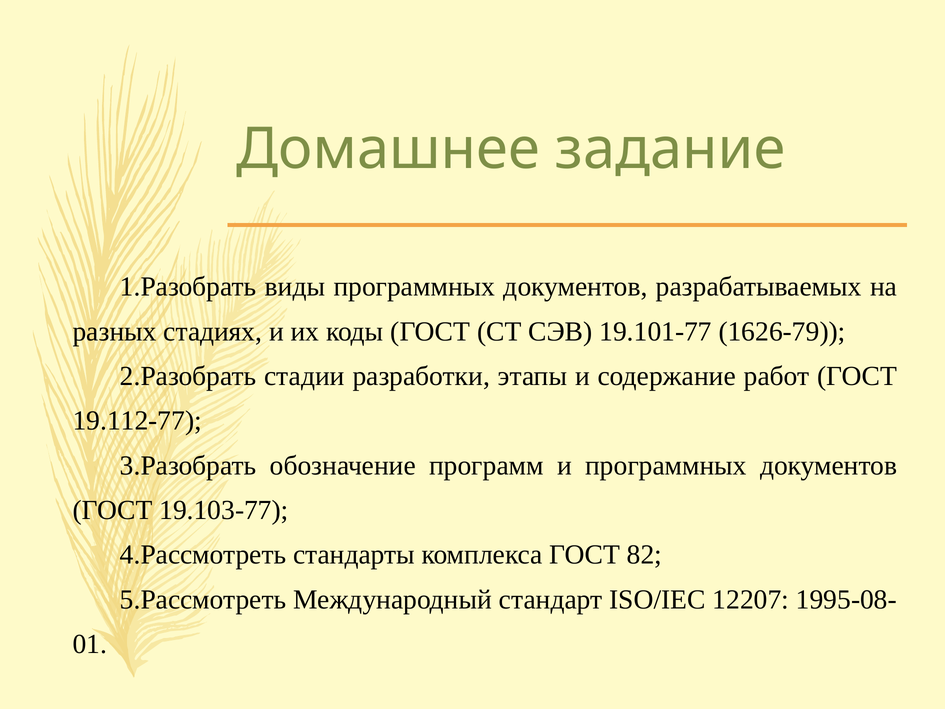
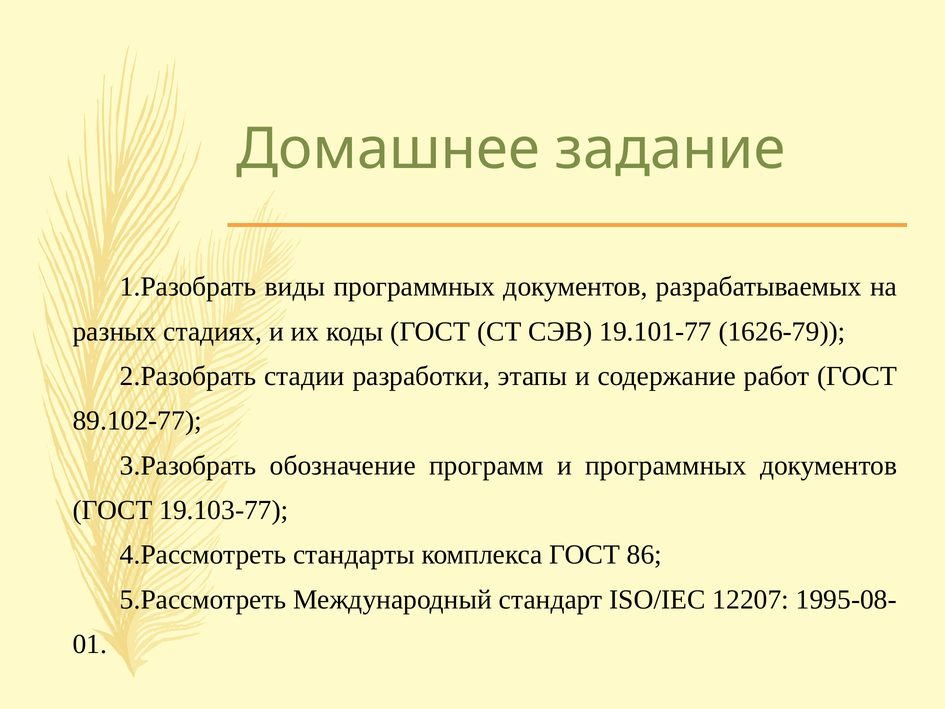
19.112-77: 19.112-77 -> 89.102-77
82: 82 -> 86
